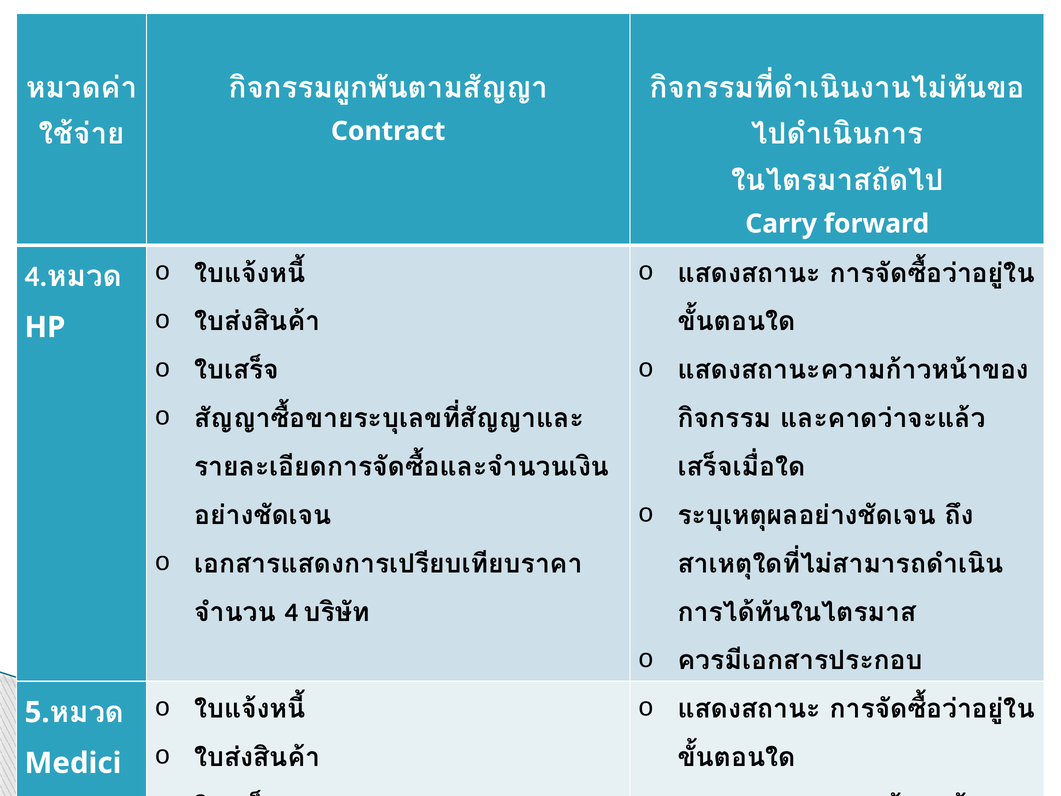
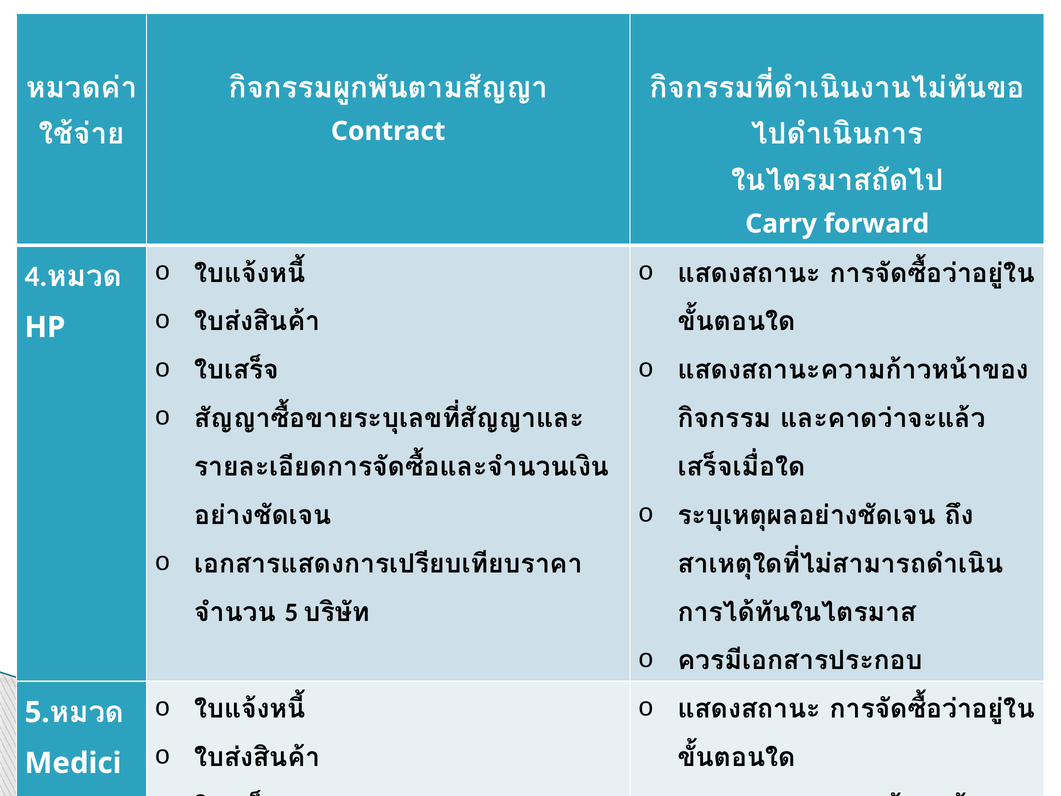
4 at (291, 612): 4 -> 5
